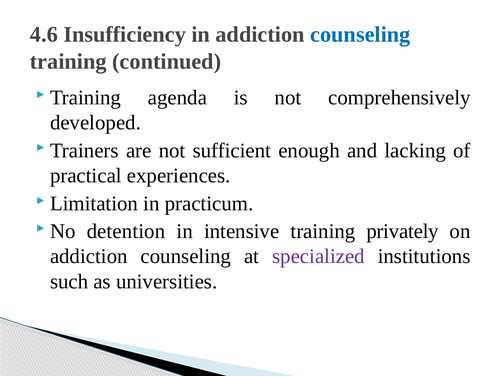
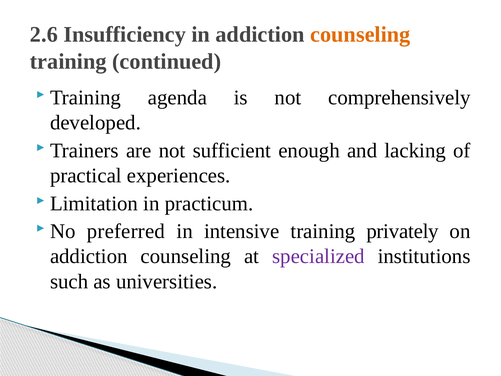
4.6: 4.6 -> 2.6
counseling at (360, 35) colour: blue -> orange
detention: detention -> preferred
